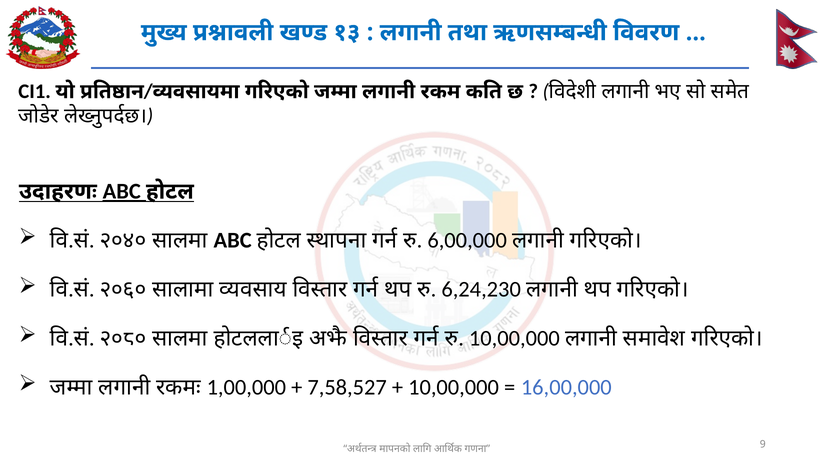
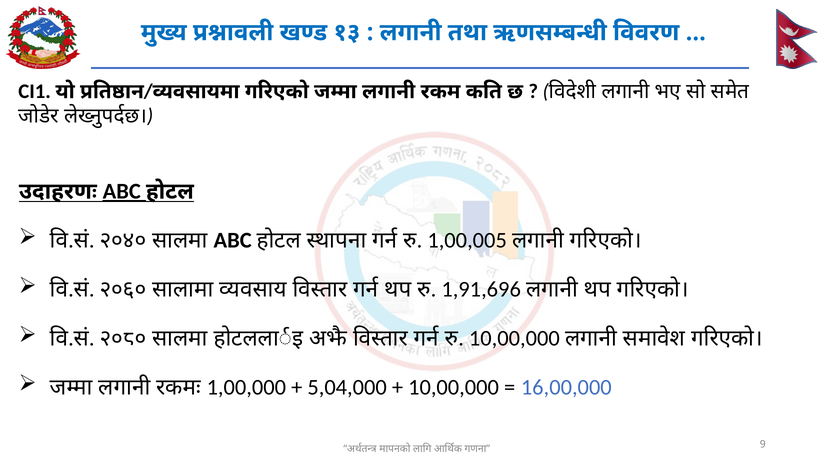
6,00,000: 6,00,000 -> 1,00,005
6,24,230: 6,24,230 -> 1,91,696
7,58,527: 7,58,527 -> 5,04,000
